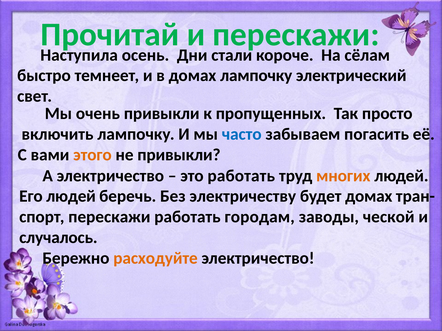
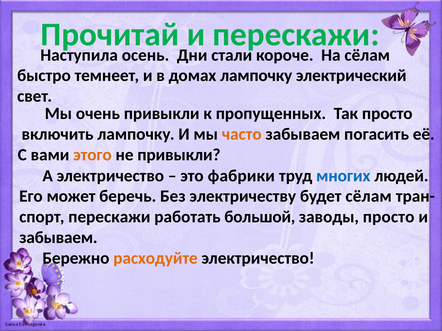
часто colour: blue -> orange
это работать: работать -> фабрики
многих colour: orange -> blue
Его людей: людей -> может
будет домах: домах -> сёлам
городам: городам -> большой
заводы ческой: ческой -> просто
случалось at (58, 238): случалось -> забываем
